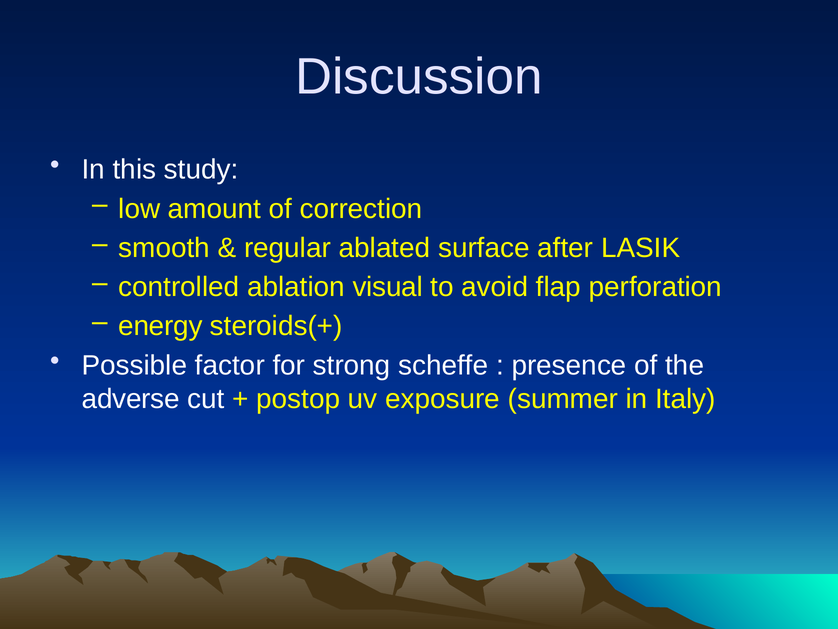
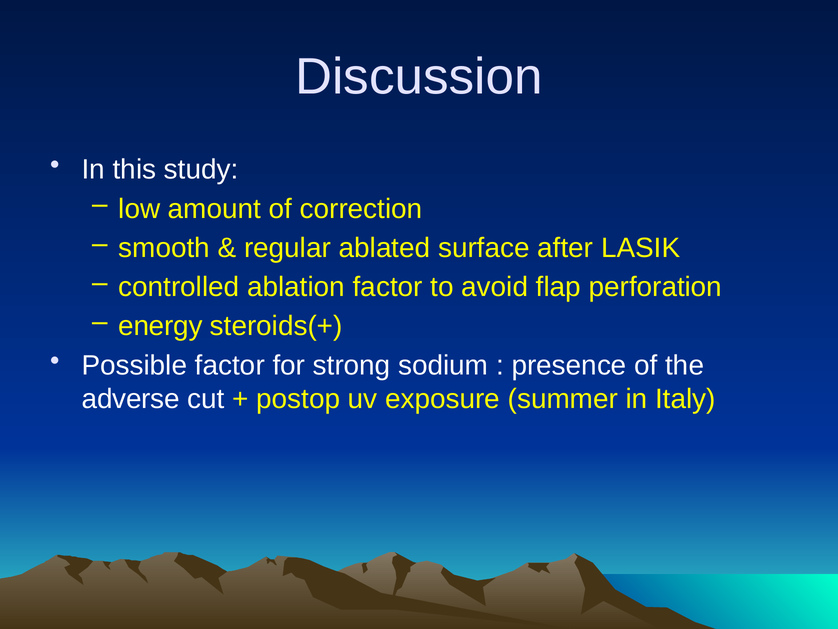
ablation visual: visual -> factor
scheffe: scheffe -> sodium
